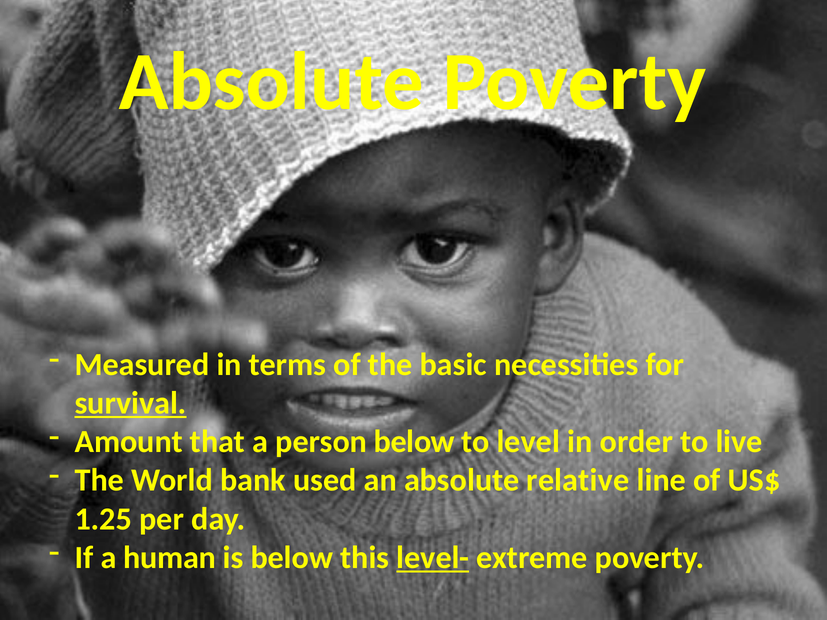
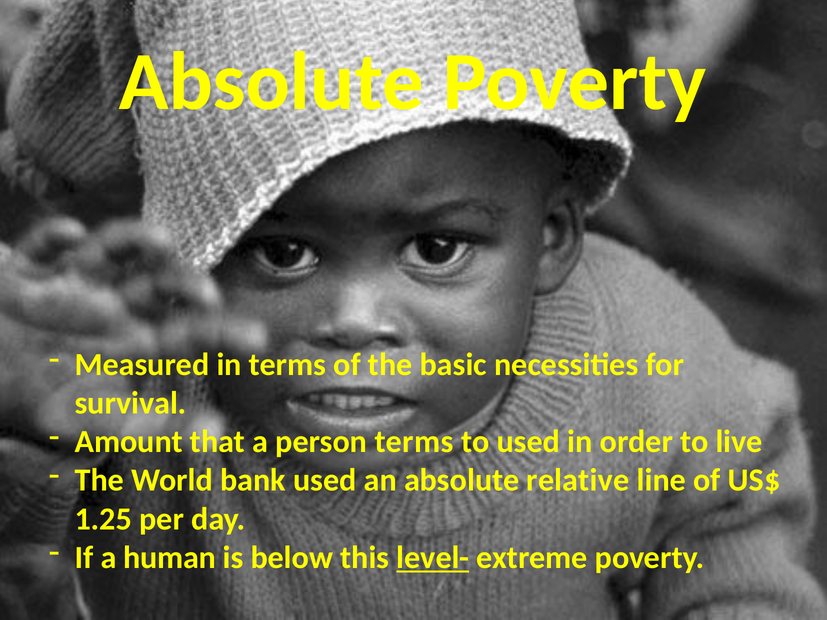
survival underline: present -> none
person below: below -> terms
to level: level -> used
